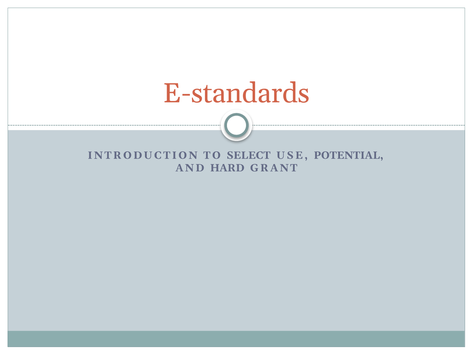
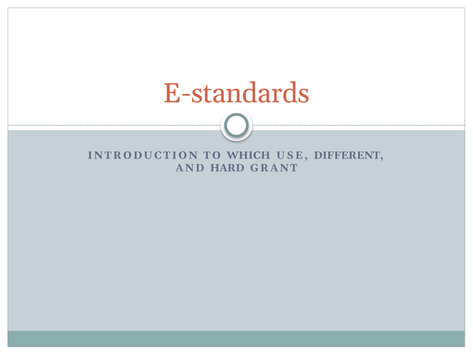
SELECT: SELECT -> WHICH
POTENTIAL: POTENTIAL -> DIFFERENT
